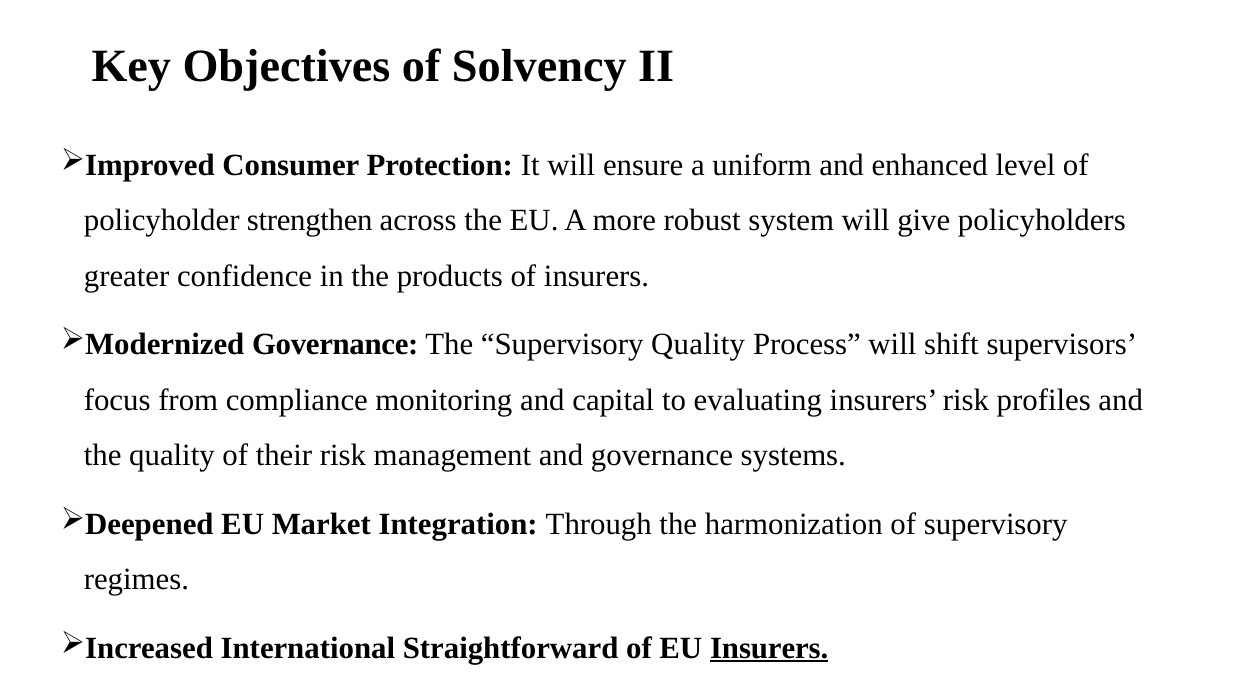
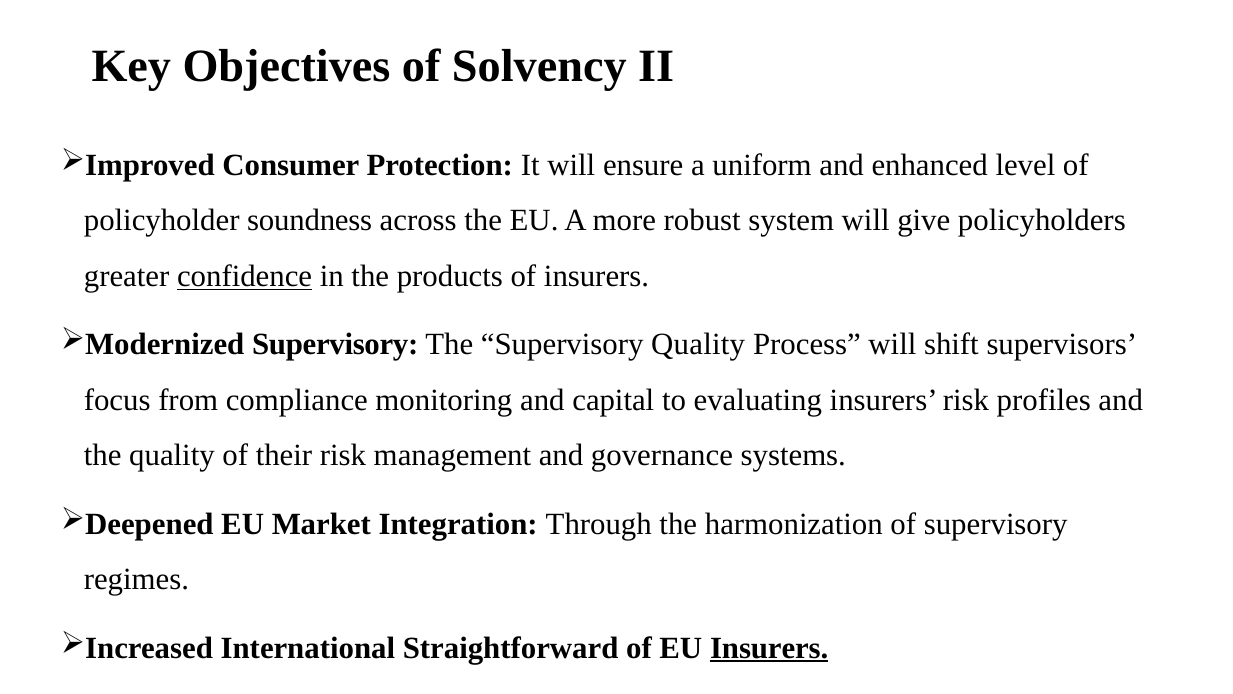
strengthen: strengthen -> soundness
confidence underline: none -> present
Governance at (335, 344): Governance -> Supervisory
